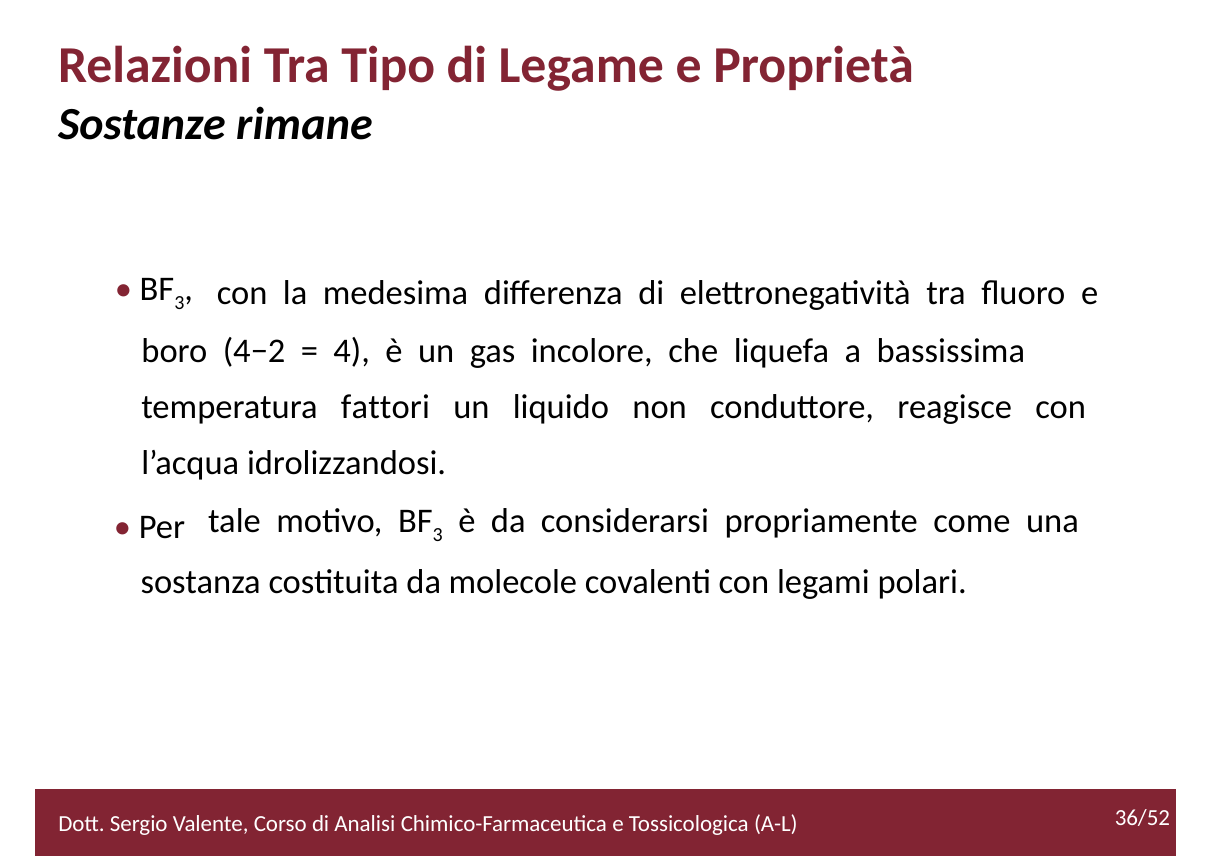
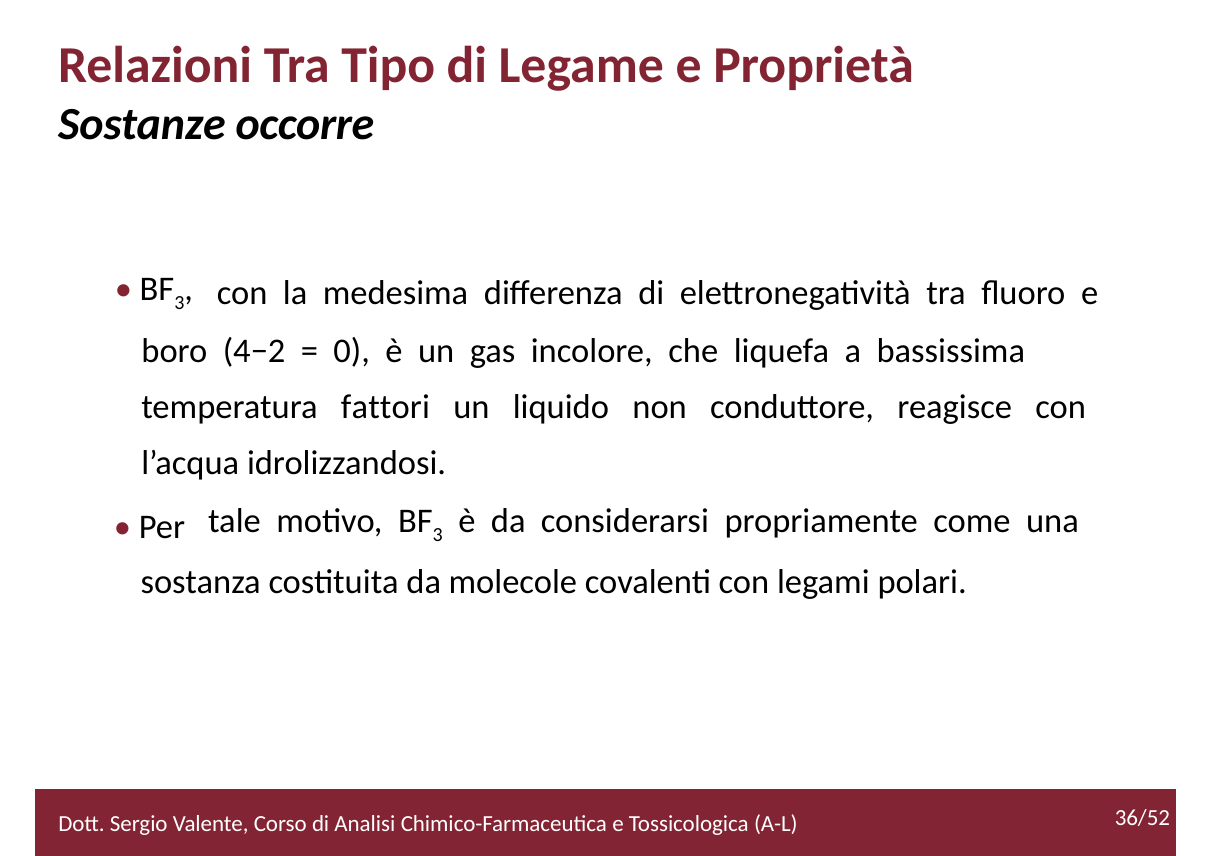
rimane: rimane -> occorre
4: 4 -> 0
